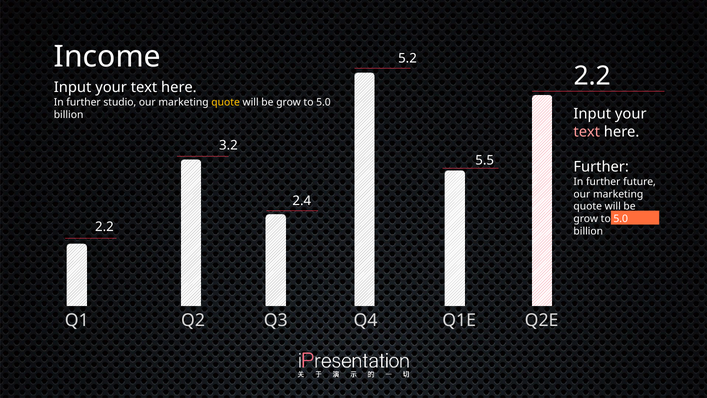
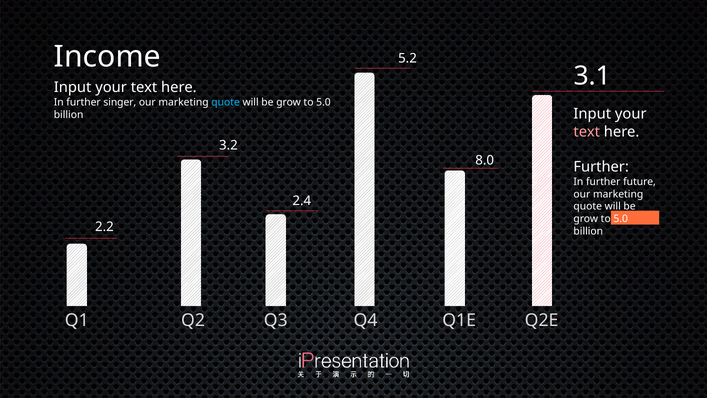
2.2 at (592, 76): 2.2 -> 3.1
studio: studio -> singer
quote at (226, 102) colour: yellow -> light blue
5.5: 5.5 -> 8.0
